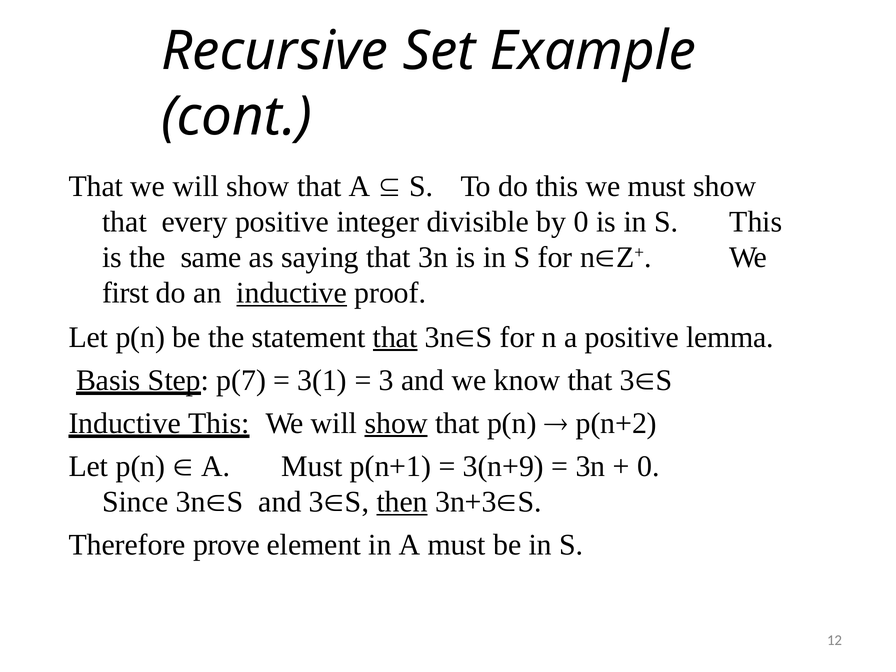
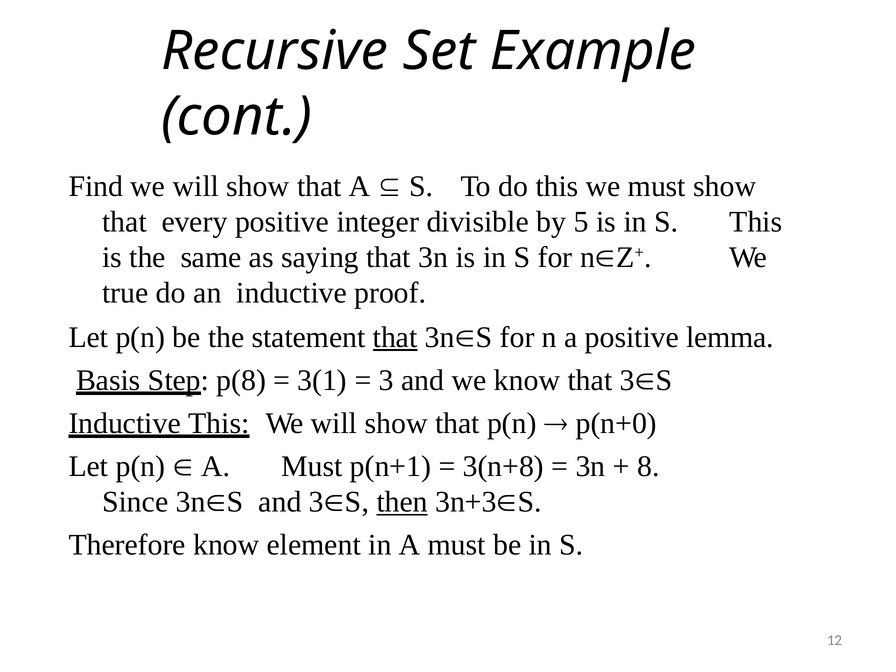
That at (96, 186): That -> Find
by 0: 0 -> 5
first: first -> true
inductive at (292, 293) underline: present -> none
p(7: p(7 -> p(8
show at (396, 423) underline: present -> none
p(n+2: p(n+2 -> p(n+0
3(n+9: 3(n+9 -> 3(n+8
0 at (648, 466): 0 -> 8
Therefore prove: prove -> know
